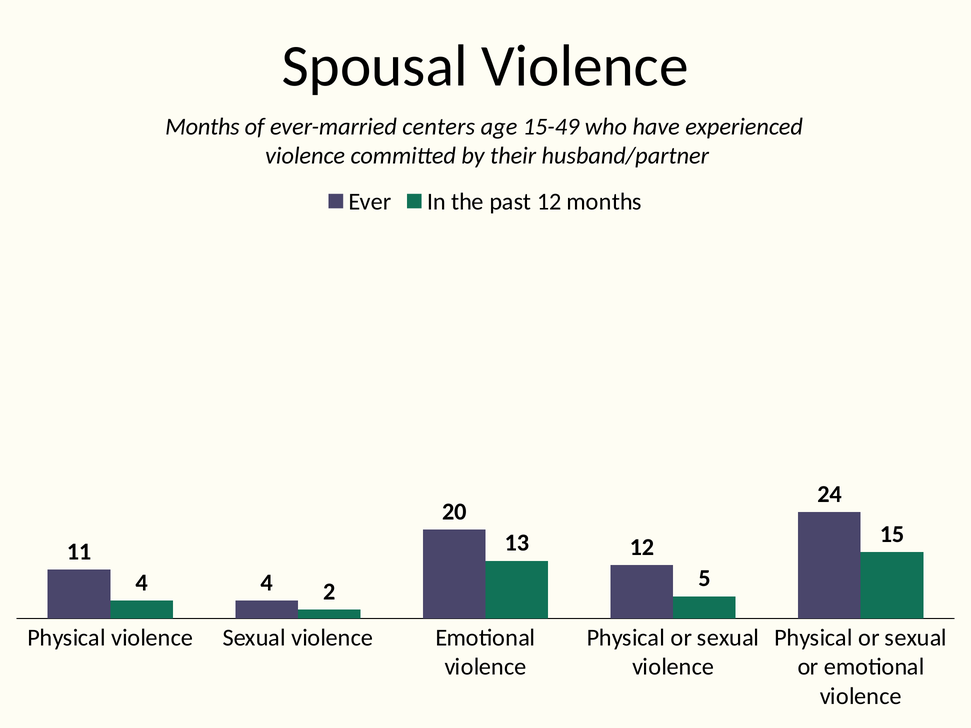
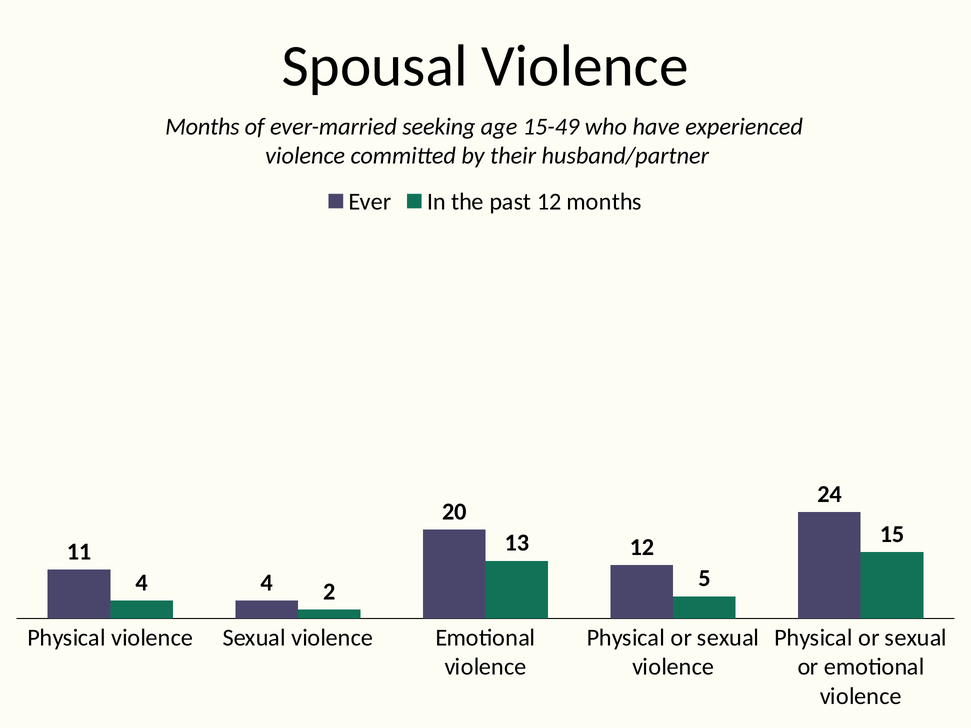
centers: centers -> seeking
